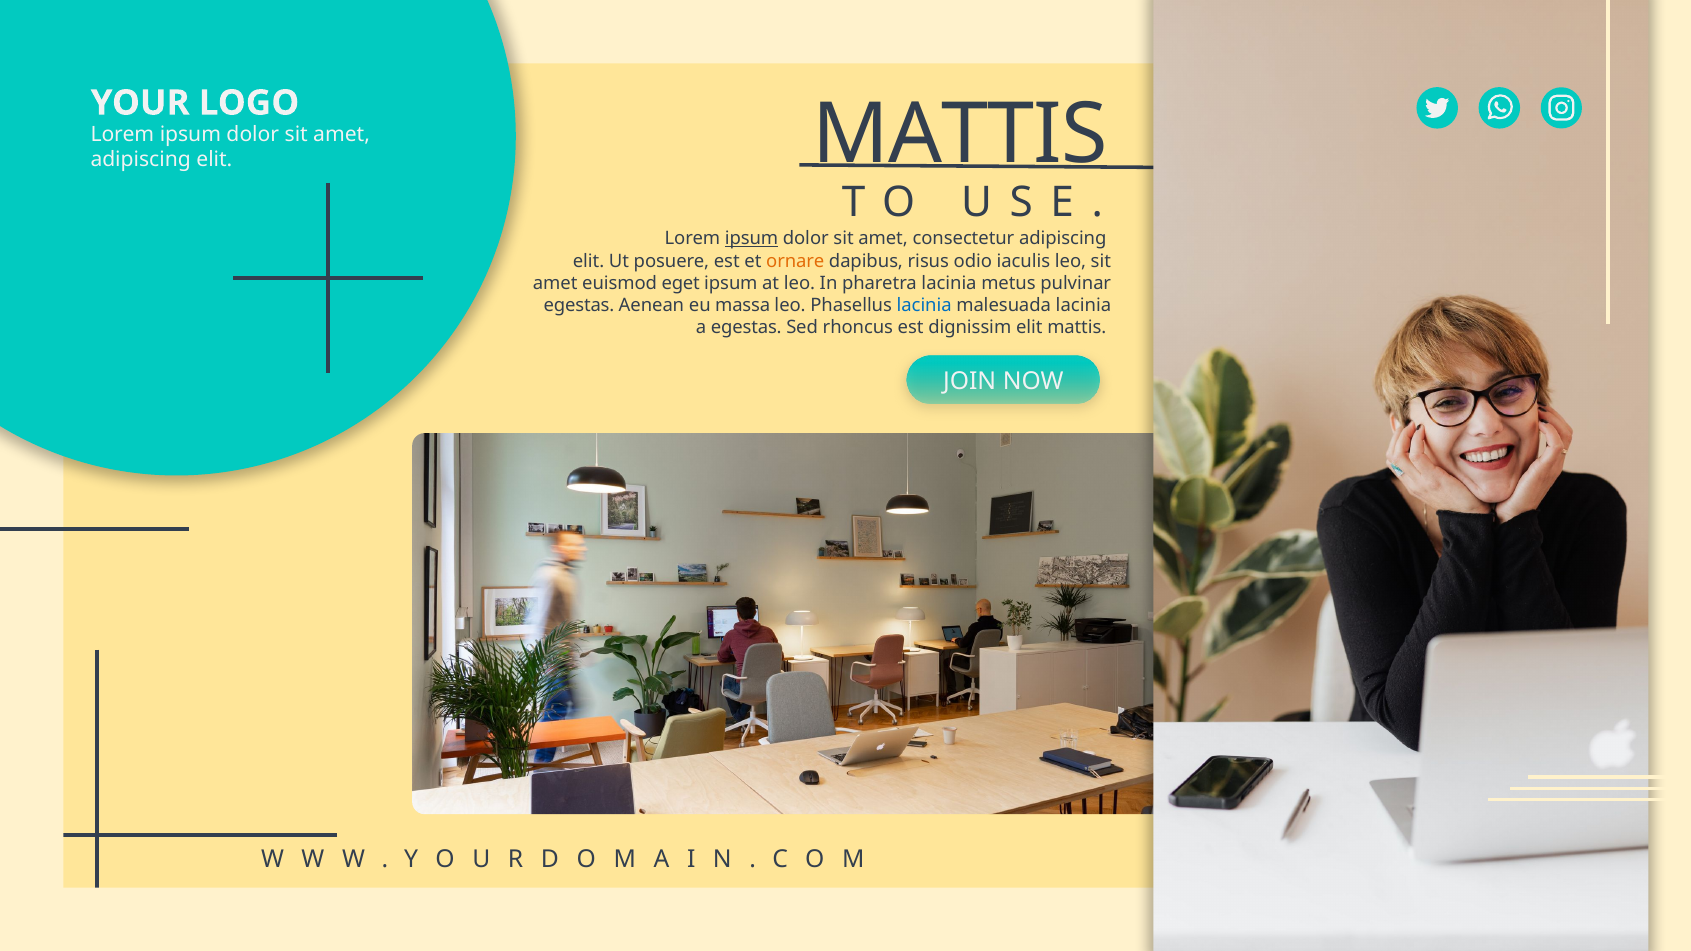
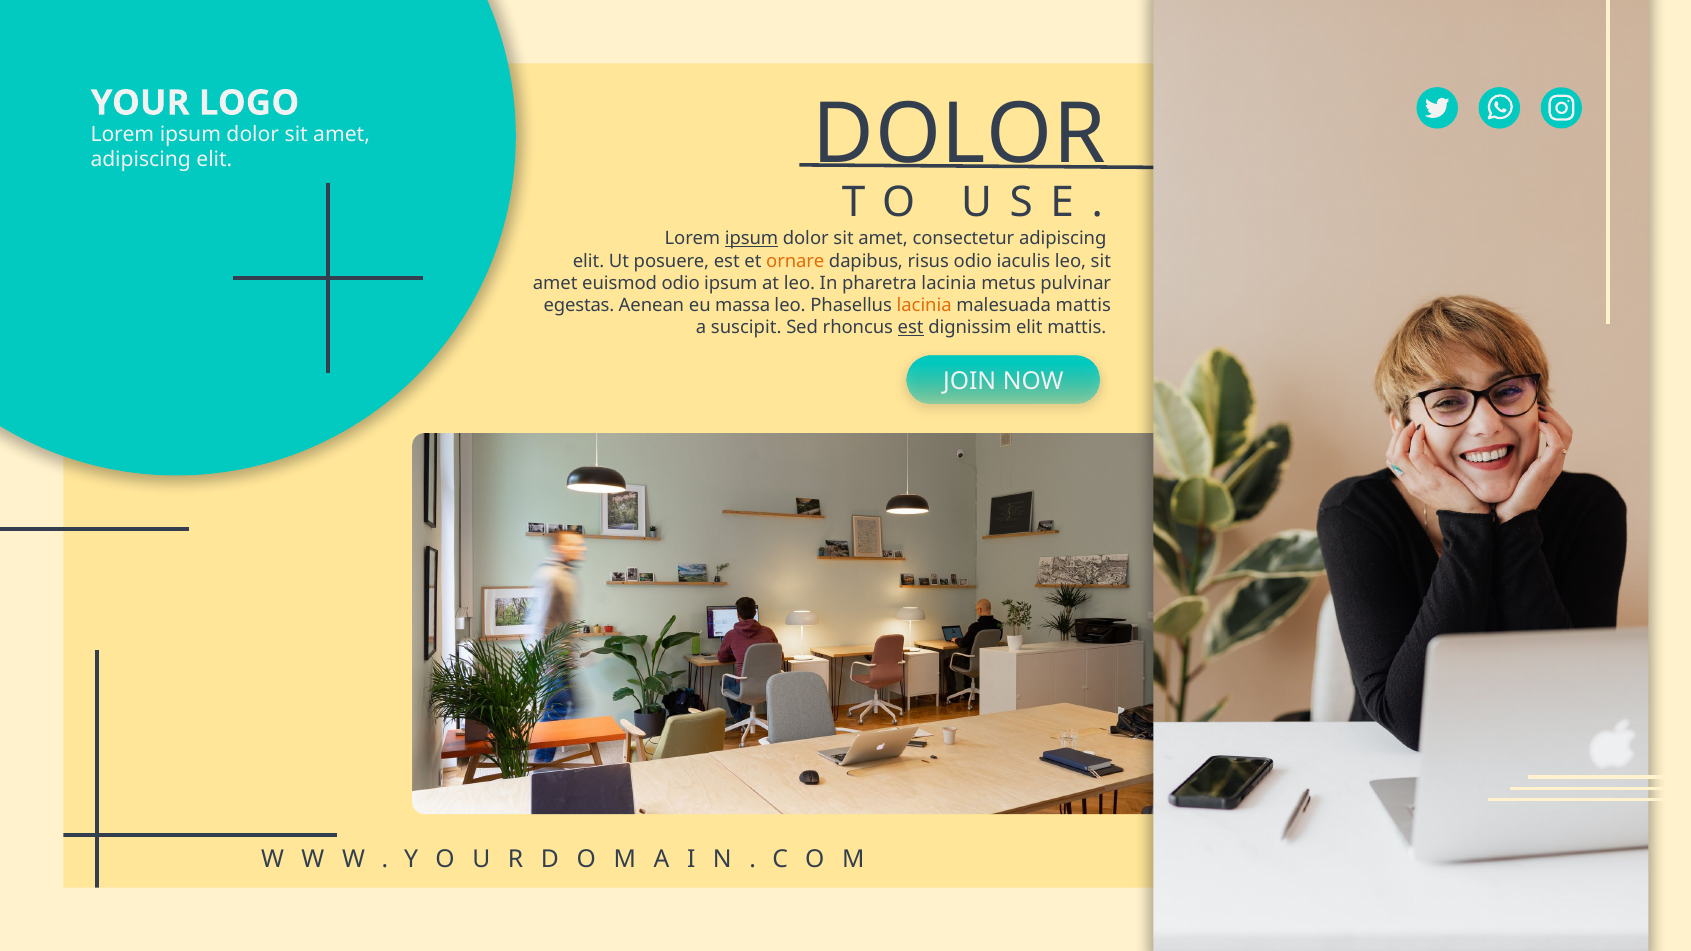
MATTIS at (960, 134): MATTIS -> DOLOR
euismod eget: eget -> odio
lacinia at (924, 305) colour: blue -> orange
malesuada lacinia: lacinia -> mattis
a egestas: egestas -> suscipit
est at (911, 328) underline: none -> present
